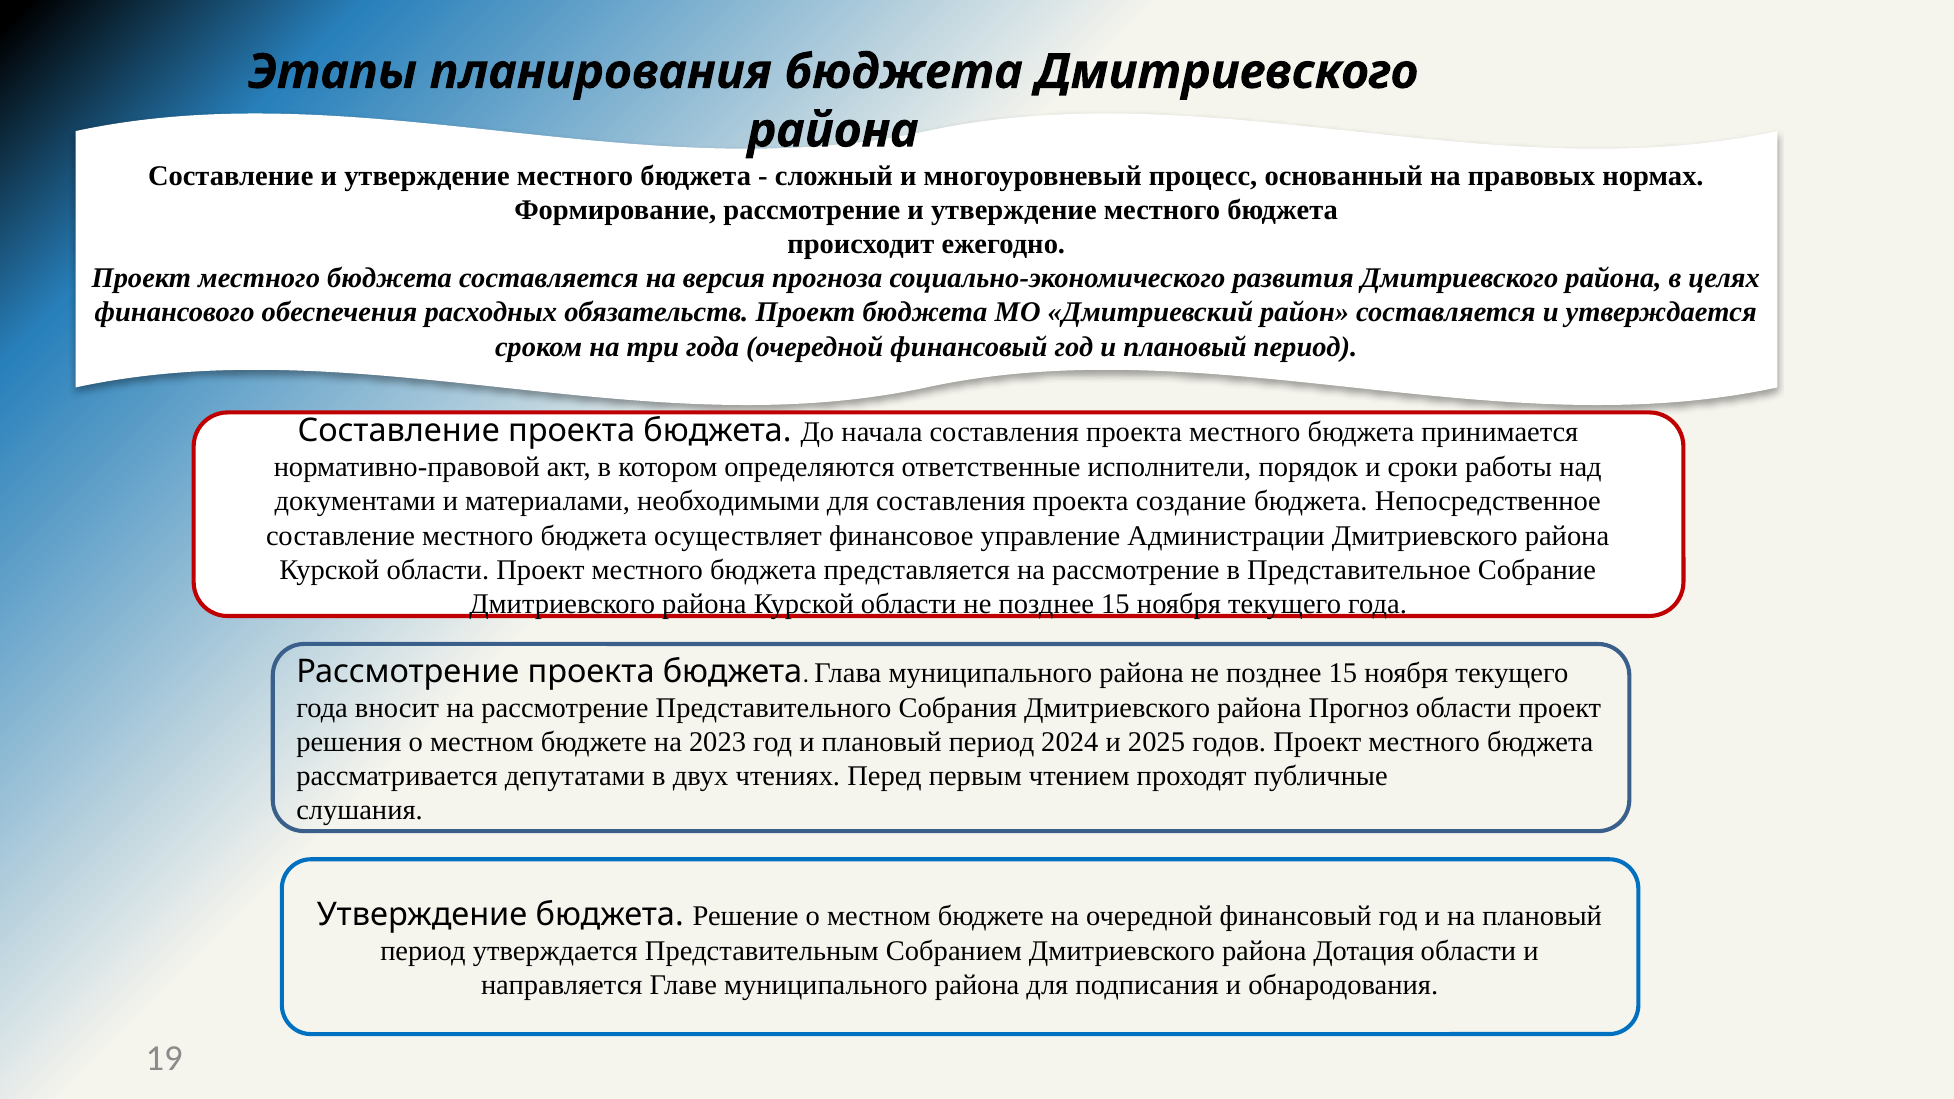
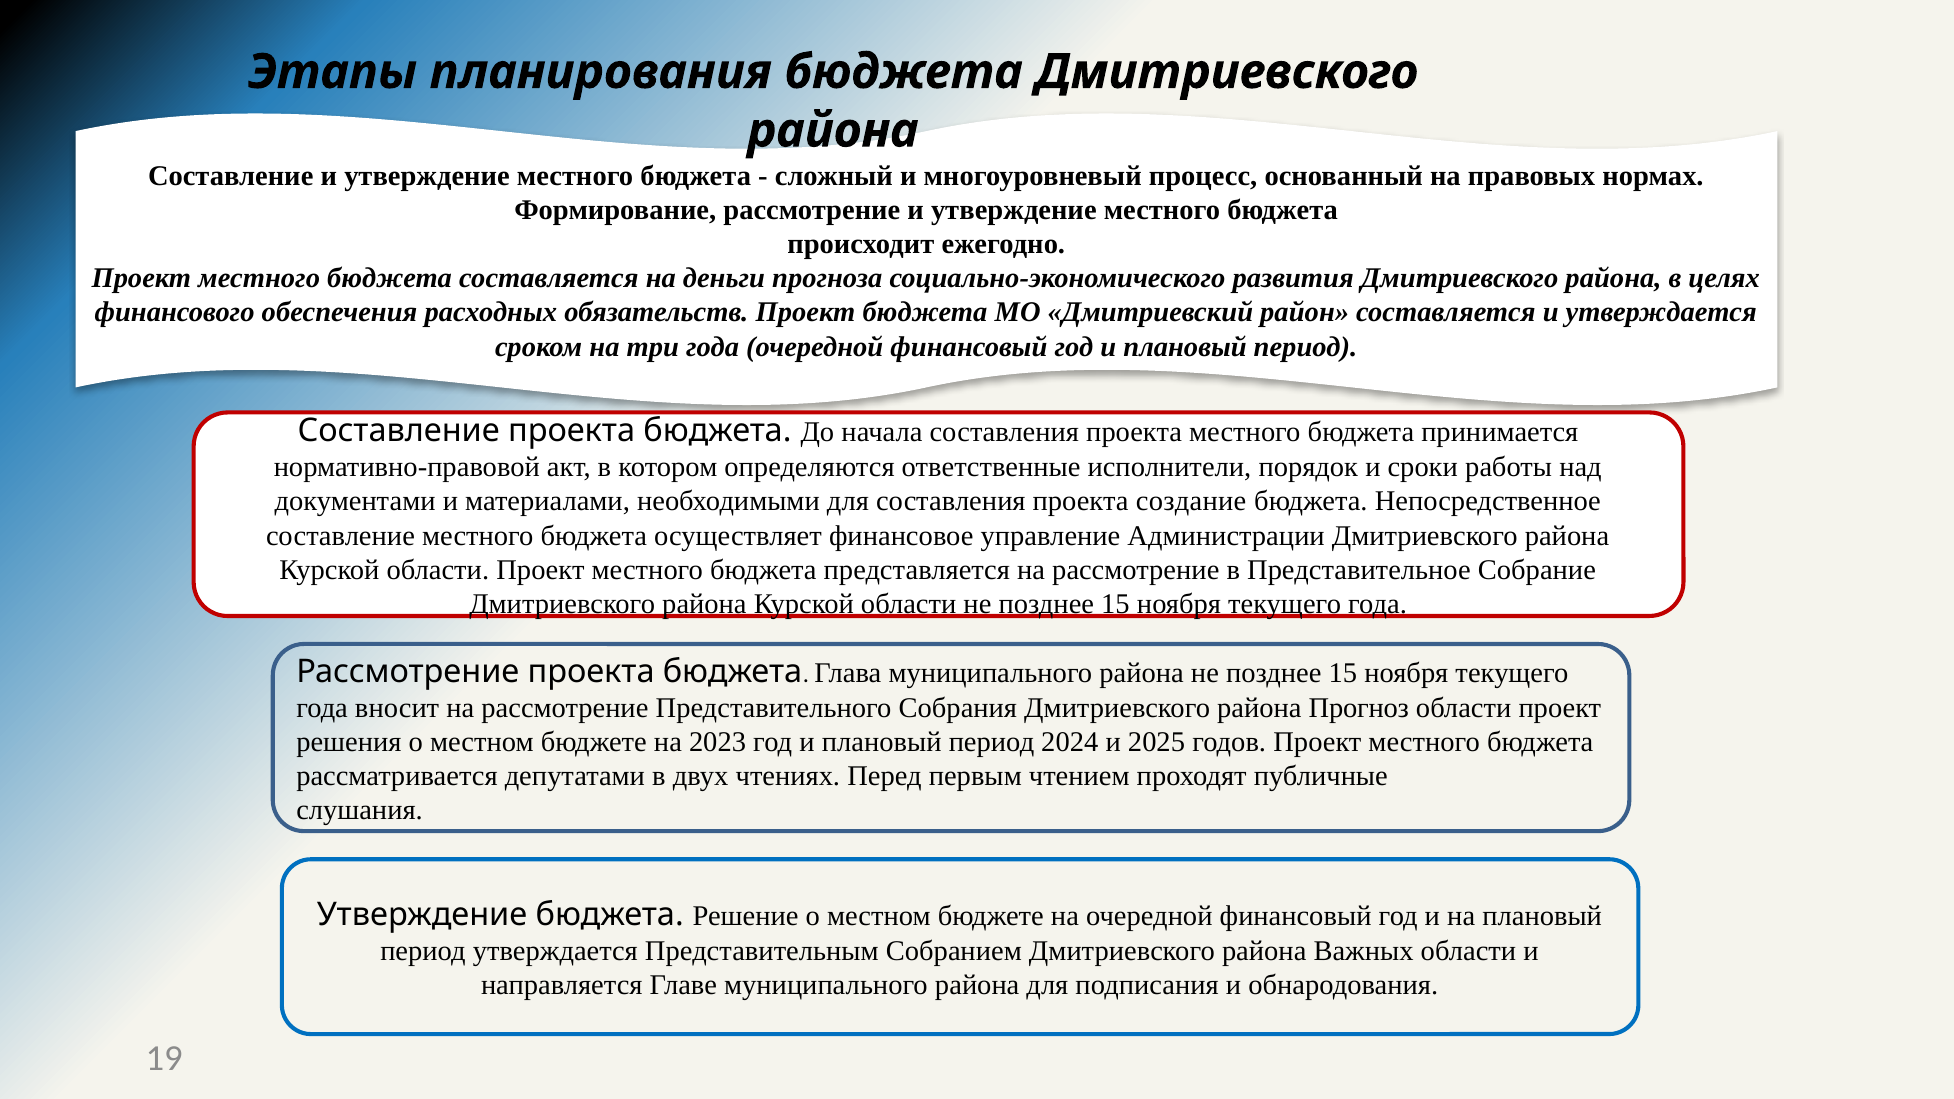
версия: версия -> деньги
Дотация: Дотация -> Важных
